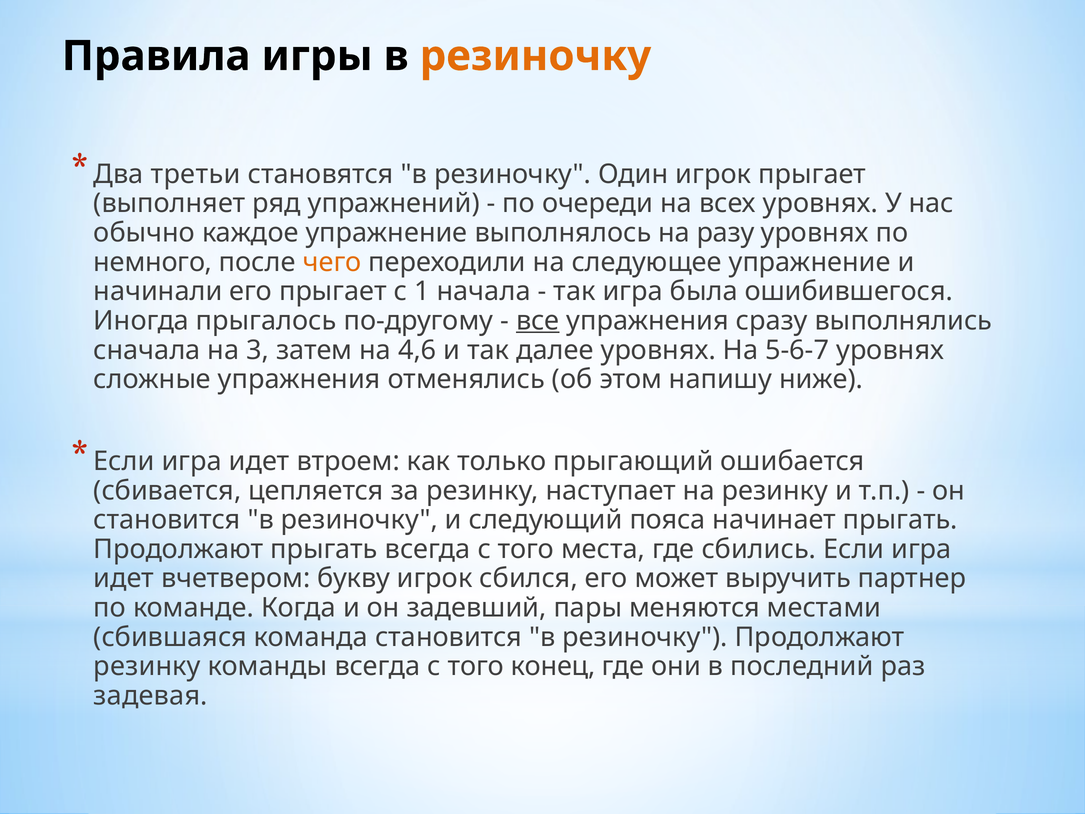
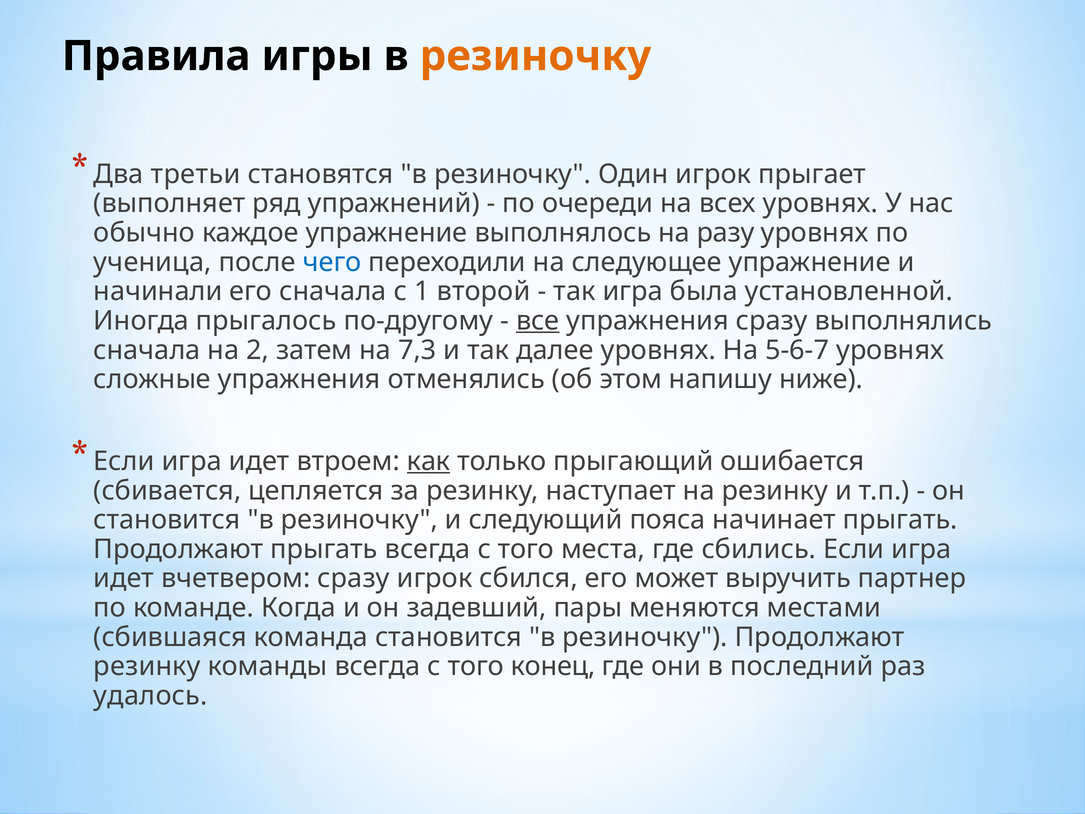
немного: немного -> ученица
чего colour: orange -> blue
его прыгает: прыгает -> сначала
начала: начала -> второй
ошибившегося: ошибившегося -> установленной
3: 3 -> 2
4,6: 4,6 -> 7,3
как underline: none -> present
вчетвером букву: букву -> сразу
задевая: задевая -> удалось
